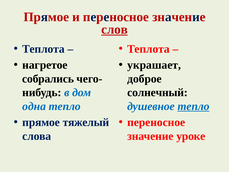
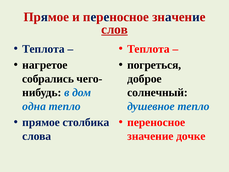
украшает: украшает -> погреться
тепло at (193, 106) underline: present -> none
тяжелый: тяжелый -> столбика
уроке: уроке -> дочке
